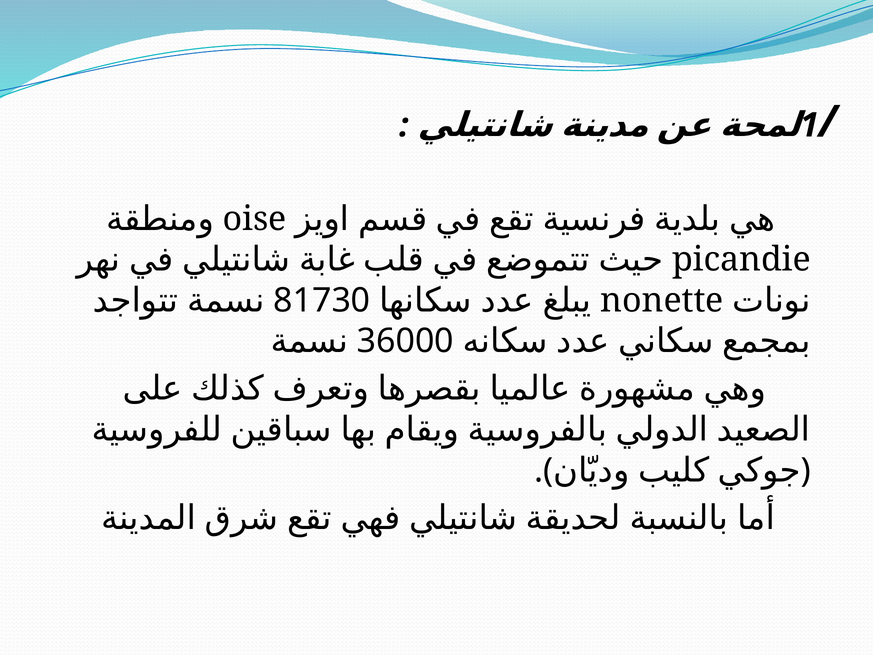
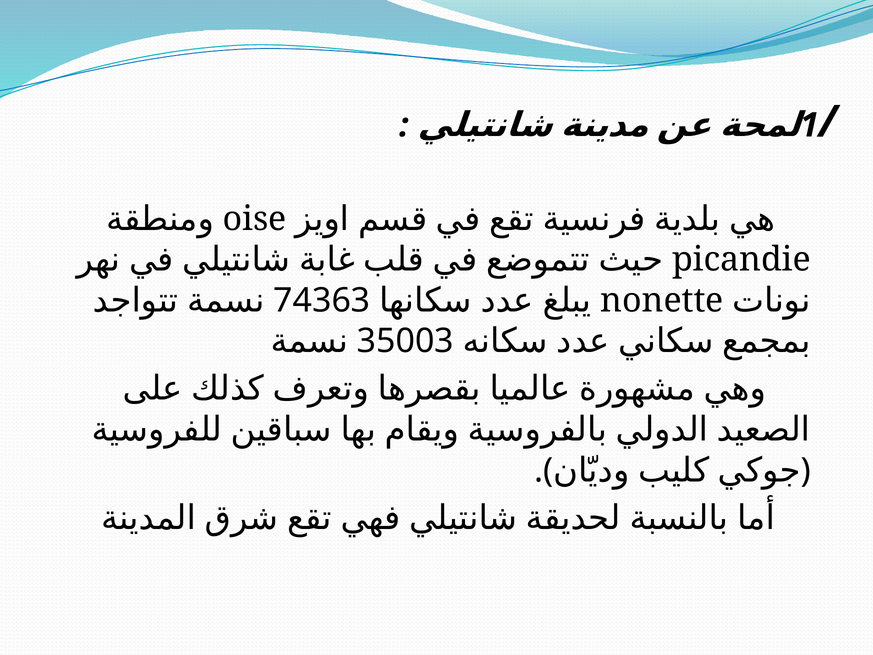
81730: 81730 -> 74363
36000: 36000 -> 35003
